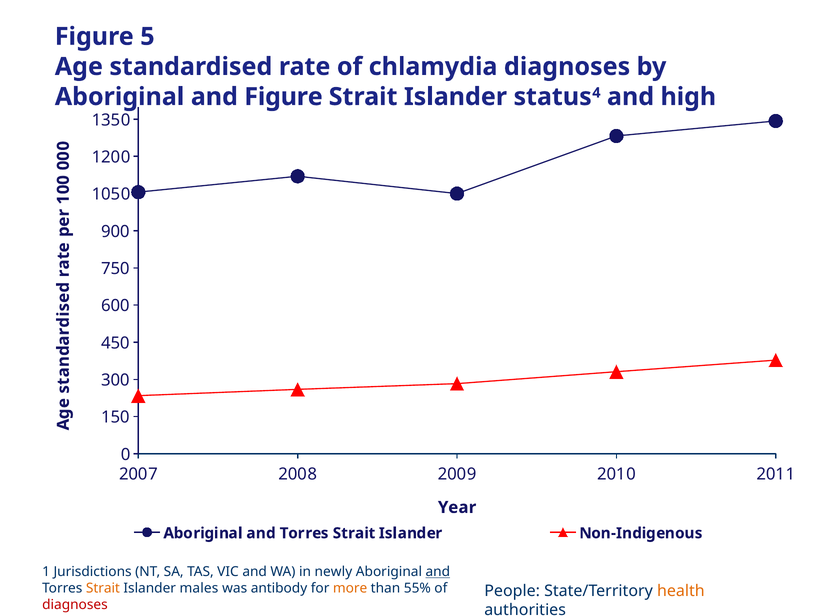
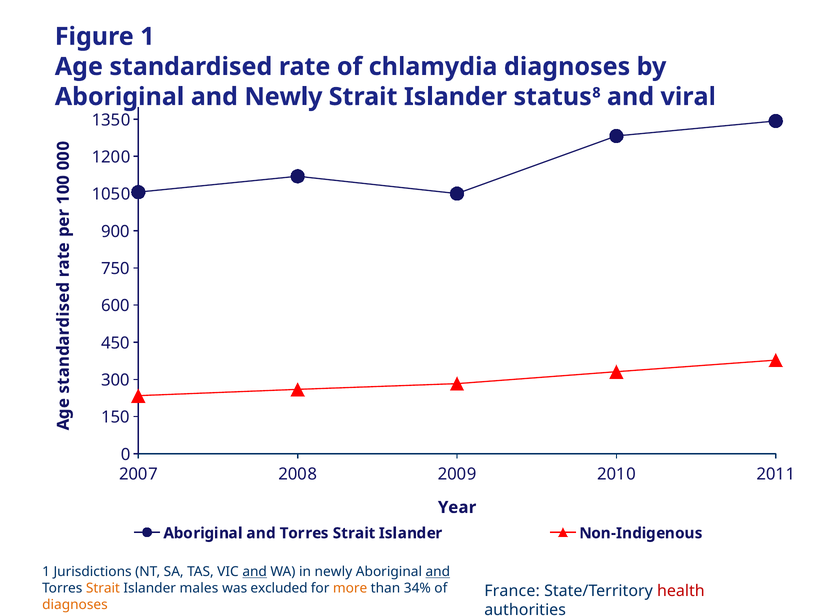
Figure 5: 5 -> 1
and Figure: Figure -> Newly
4: 4 -> 8
high: high -> viral
and at (255, 572) underline: none -> present
antibody: antibody -> excluded
55%: 55% -> 34%
People: People -> France
health colour: orange -> red
diagnoses at (75, 605) colour: red -> orange
